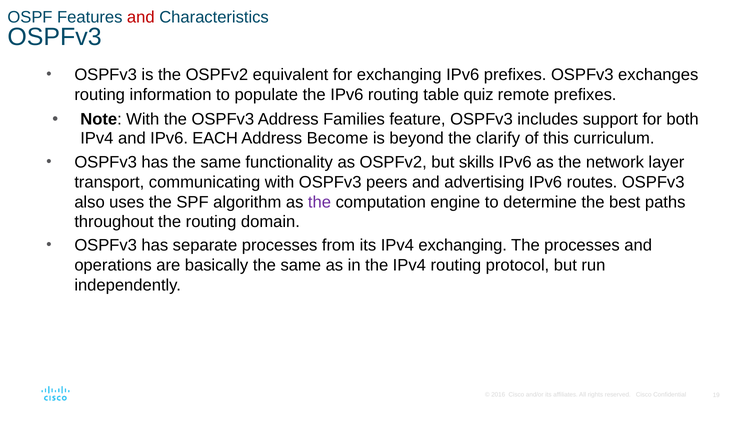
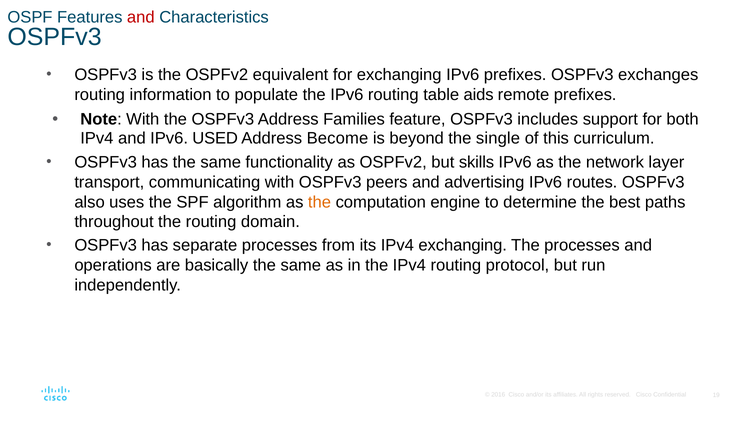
quiz: quiz -> aids
EACH: EACH -> USED
clarify: clarify -> single
the at (320, 202) colour: purple -> orange
